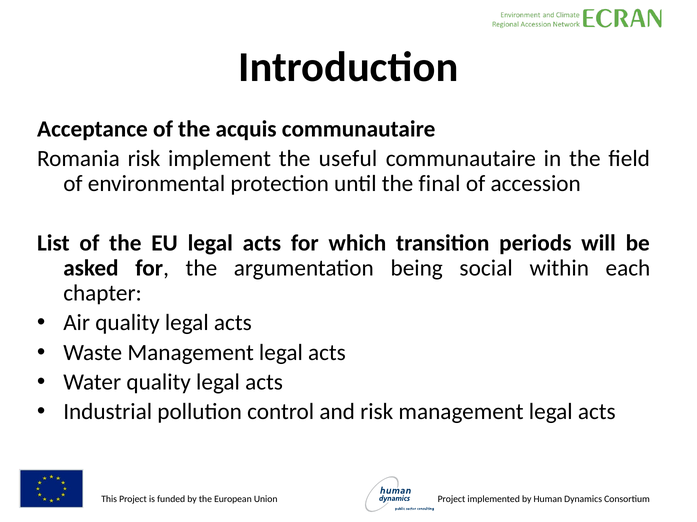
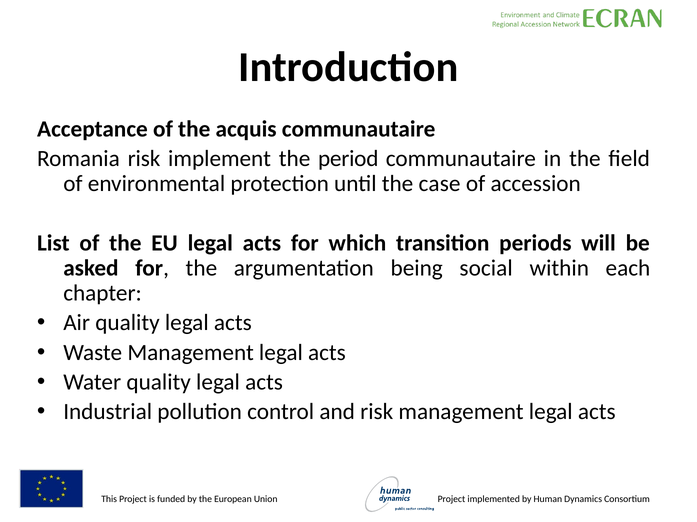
useful: useful -> period
final: final -> case
